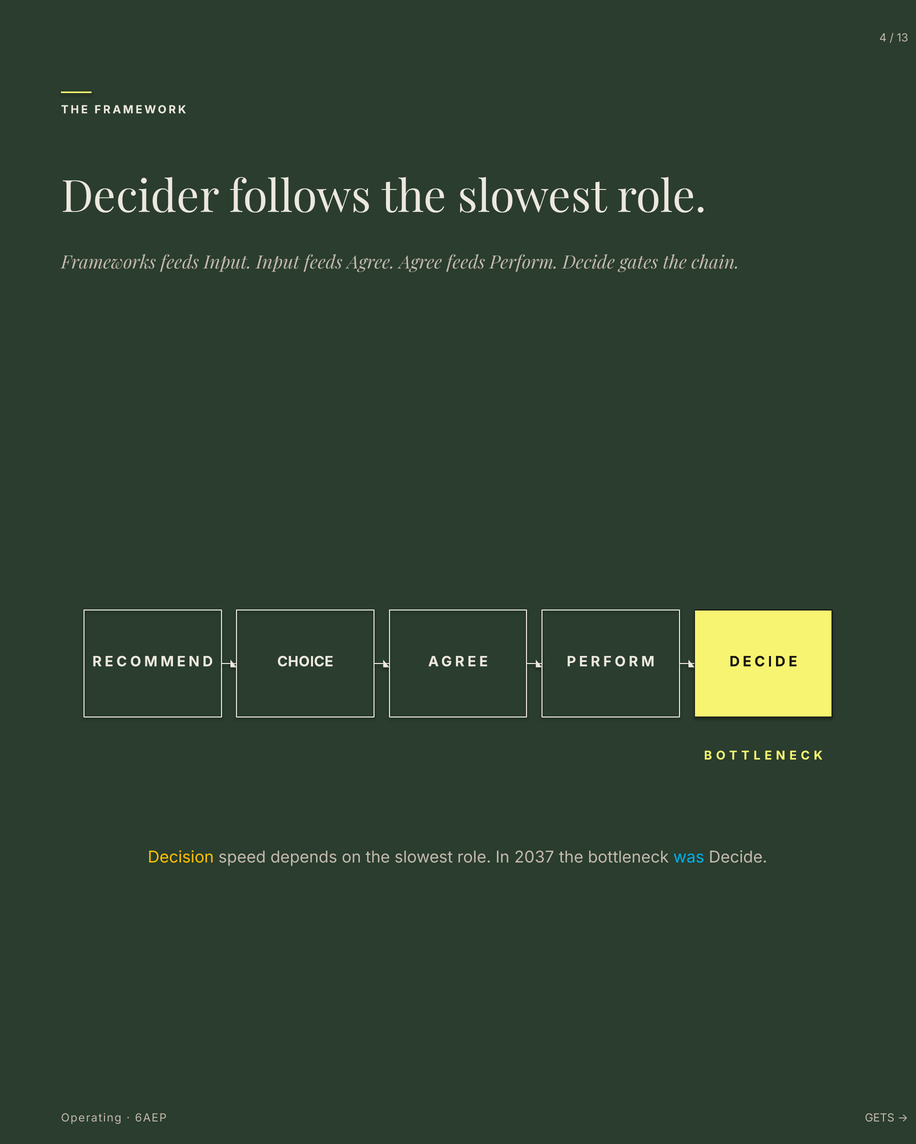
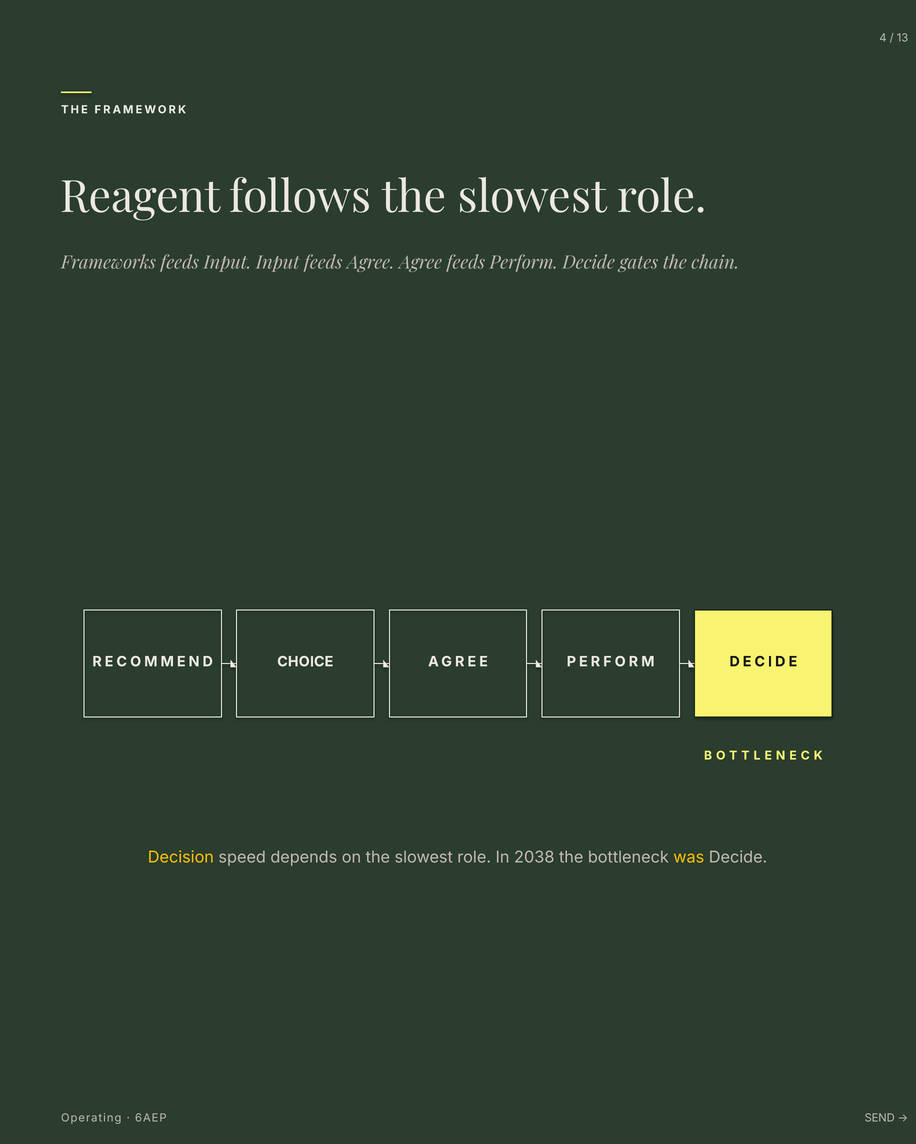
Decider: Decider -> Reagent
2037: 2037 -> 2038
was colour: light blue -> yellow
GETS: GETS -> SEND
